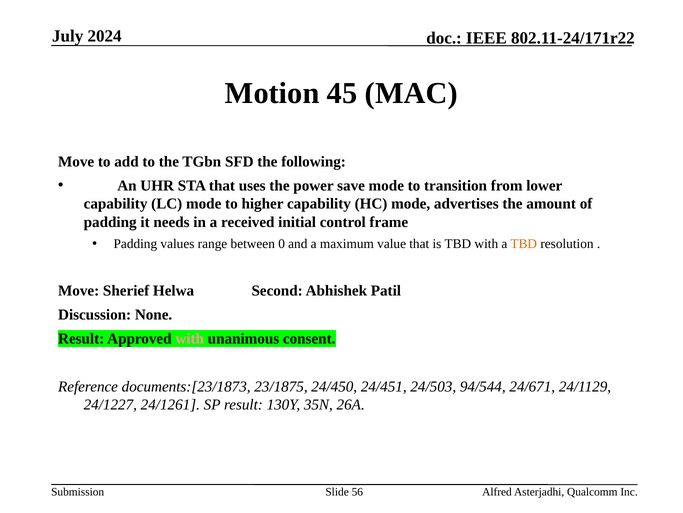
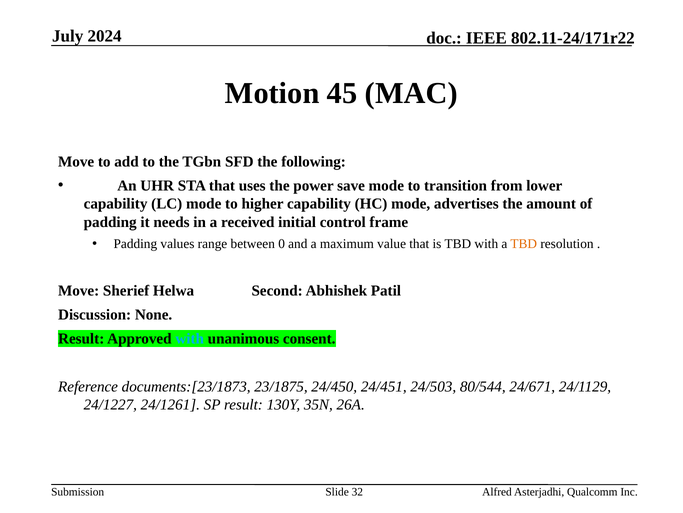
with at (190, 338) colour: pink -> light blue
94/544: 94/544 -> 80/544
56: 56 -> 32
